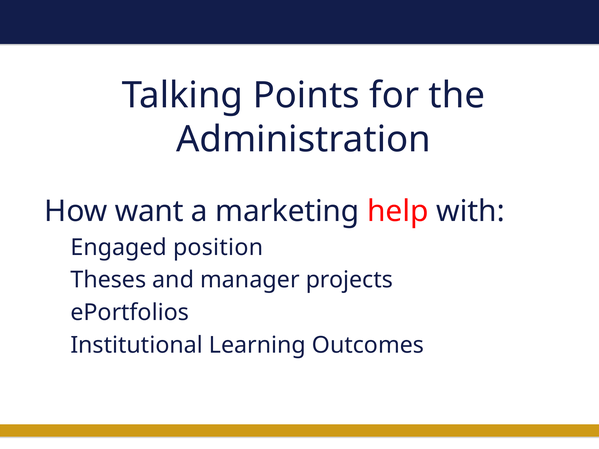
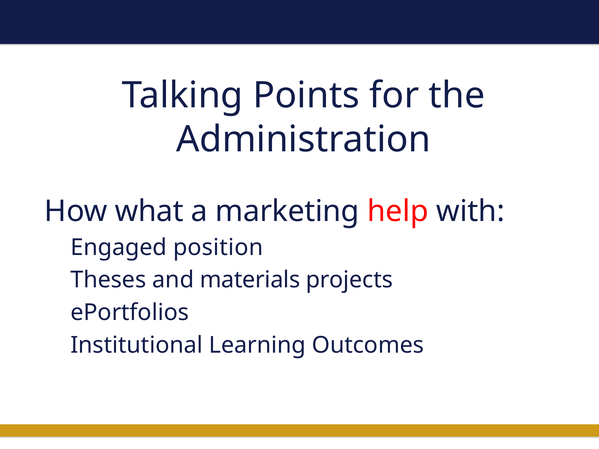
want: want -> what
manager: manager -> materials
